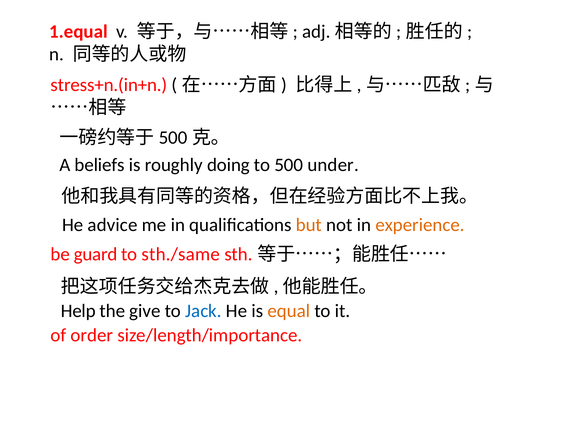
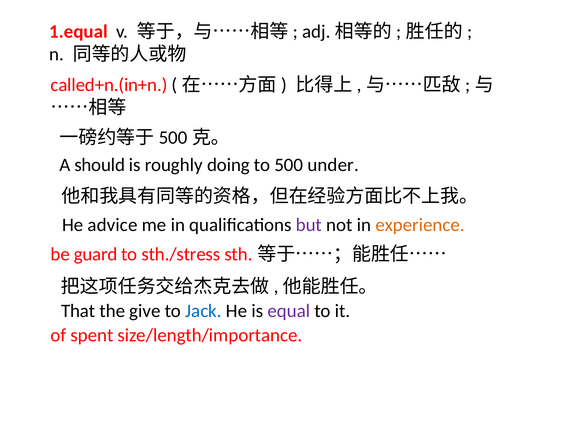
stress+n.(in+n: stress+n.(in+n -> called+n.(in+n
beliefs: beliefs -> should
but colour: orange -> purple
sth./same: sth./same -> sth./stress
Help: Help -> That
equal colour: orange -> purple
order: order -> spent
